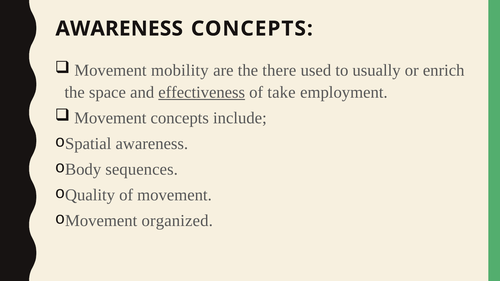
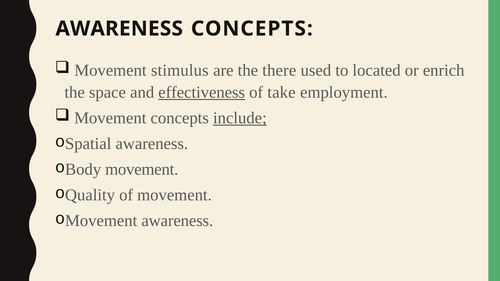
mobility: mobility -> stimulus
usually: usually -> located
include underline: none -> present
sequences at (142, 169): sequences -> movement
organized at (177, 221): organized -> awareness
